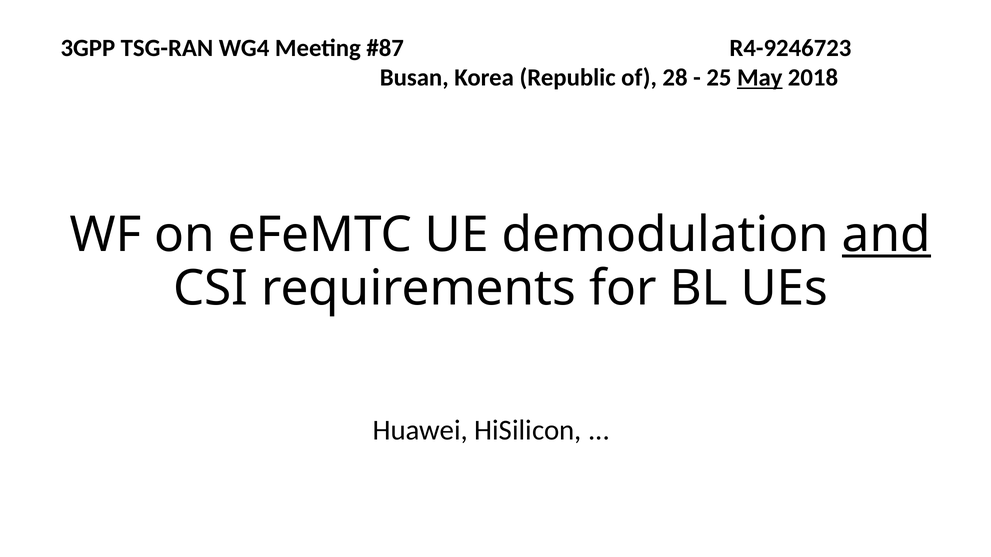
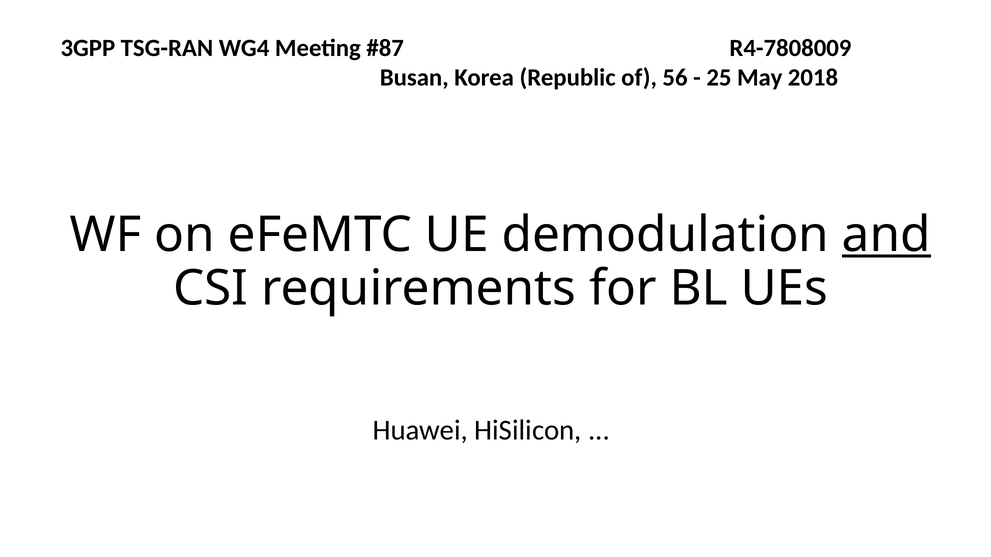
R4-9246723: R4-9246723 -> R4-7808009
28: 28 -> 56
May underline: present -> none
